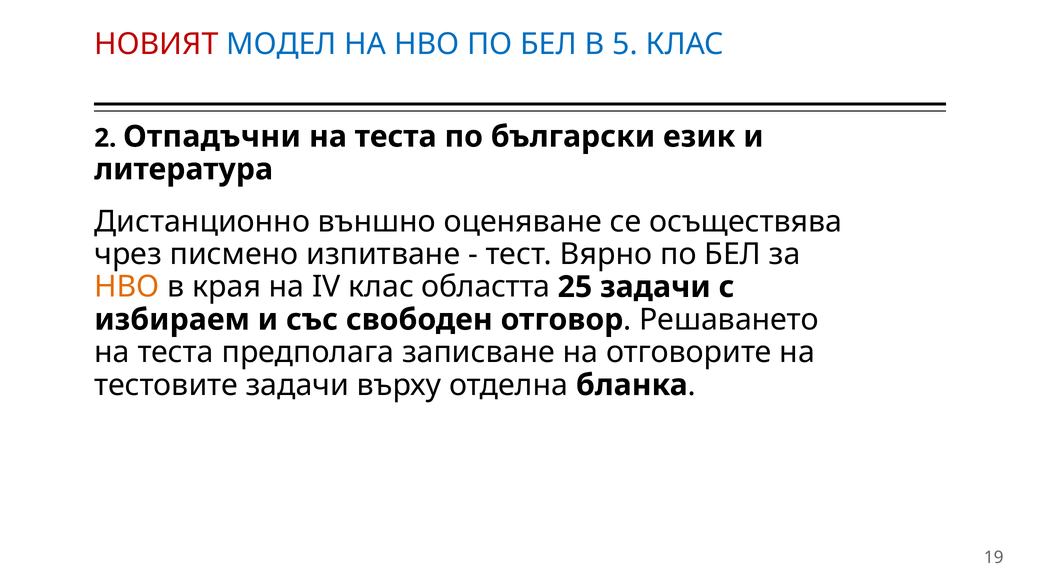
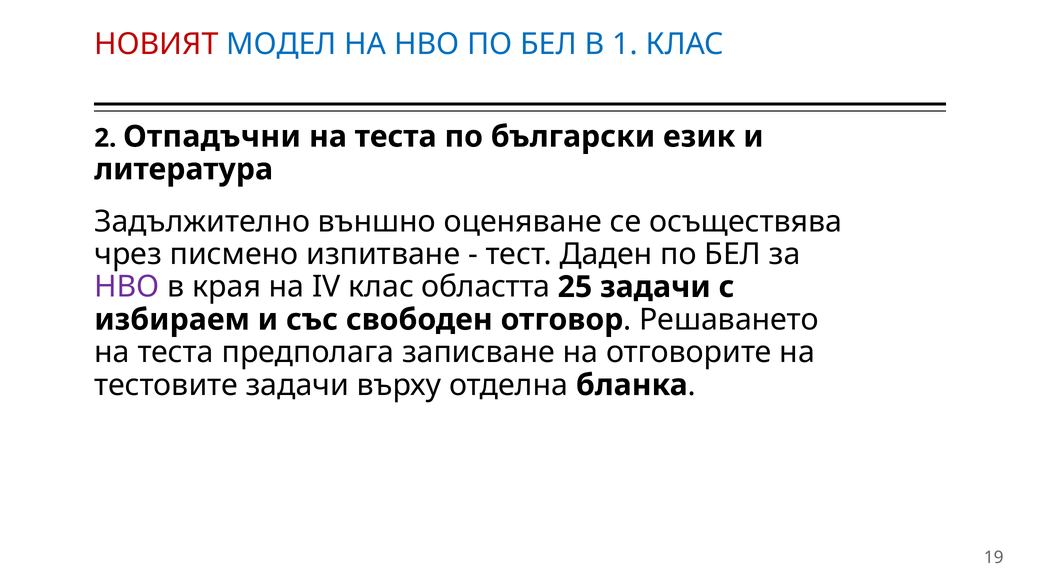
5: 5 -> 1
Дистанционно: Дистанционно -> Задължително
Вярно: Вярно -> Даден
НВО at (127, 287) colour: orange -> purple
